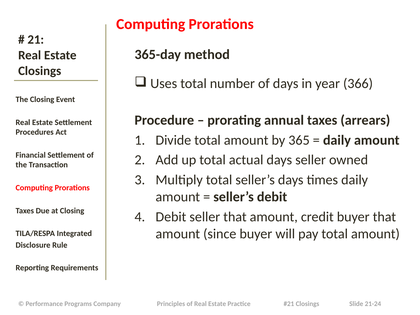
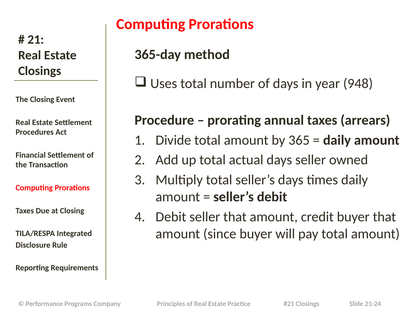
366: 366 -> 948
